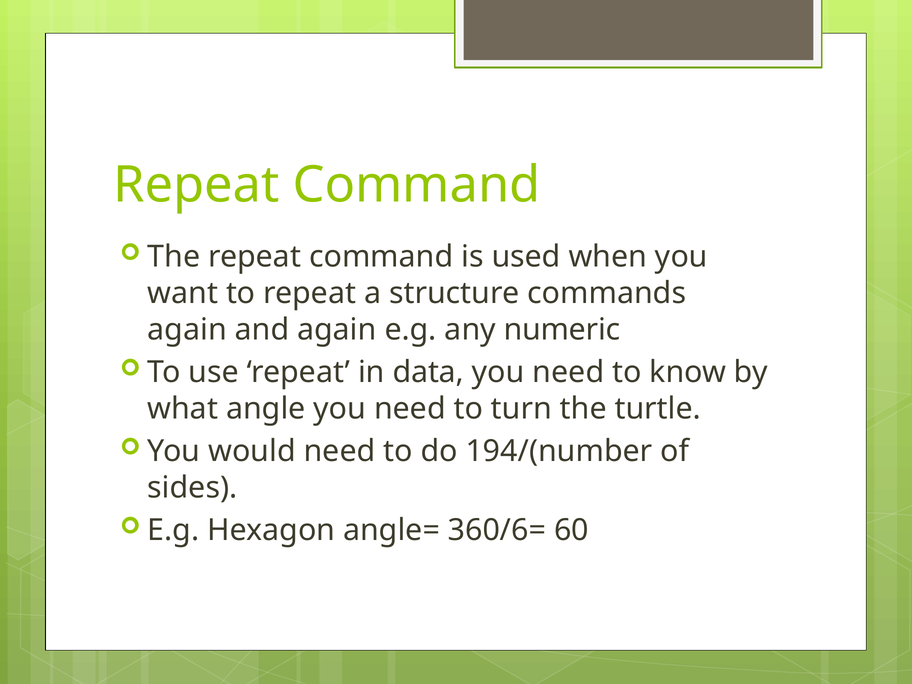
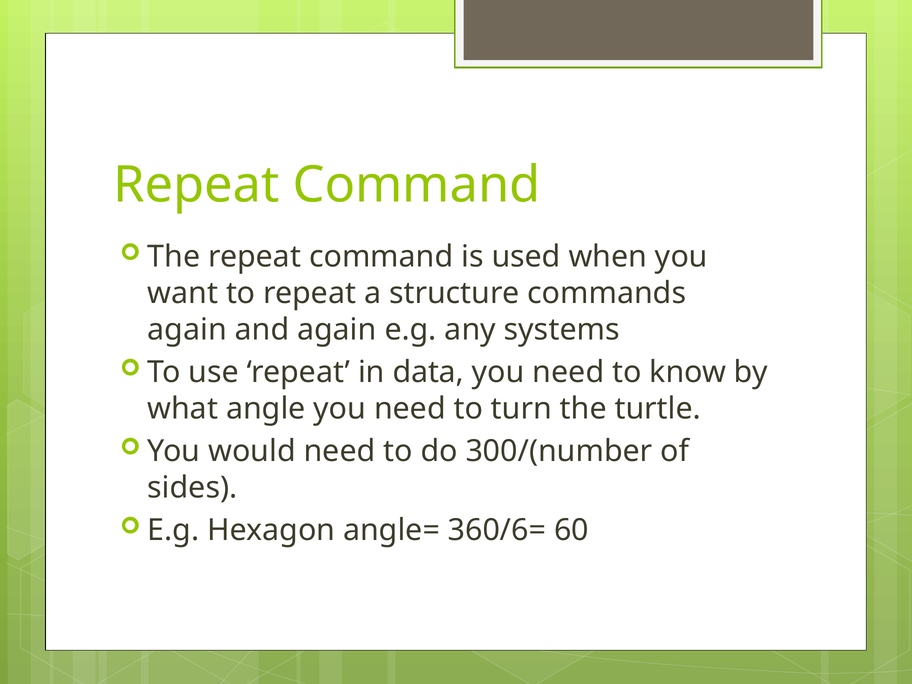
numeric: numeric -> systems
194/(number: 194/(number -> 300/(number
